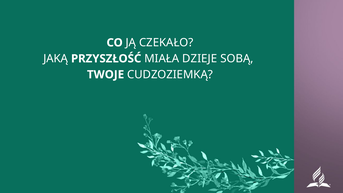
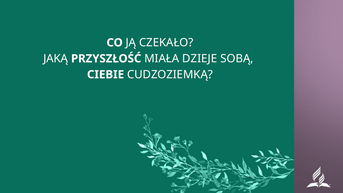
TWOJE: TWOJE -> CIEBIE
